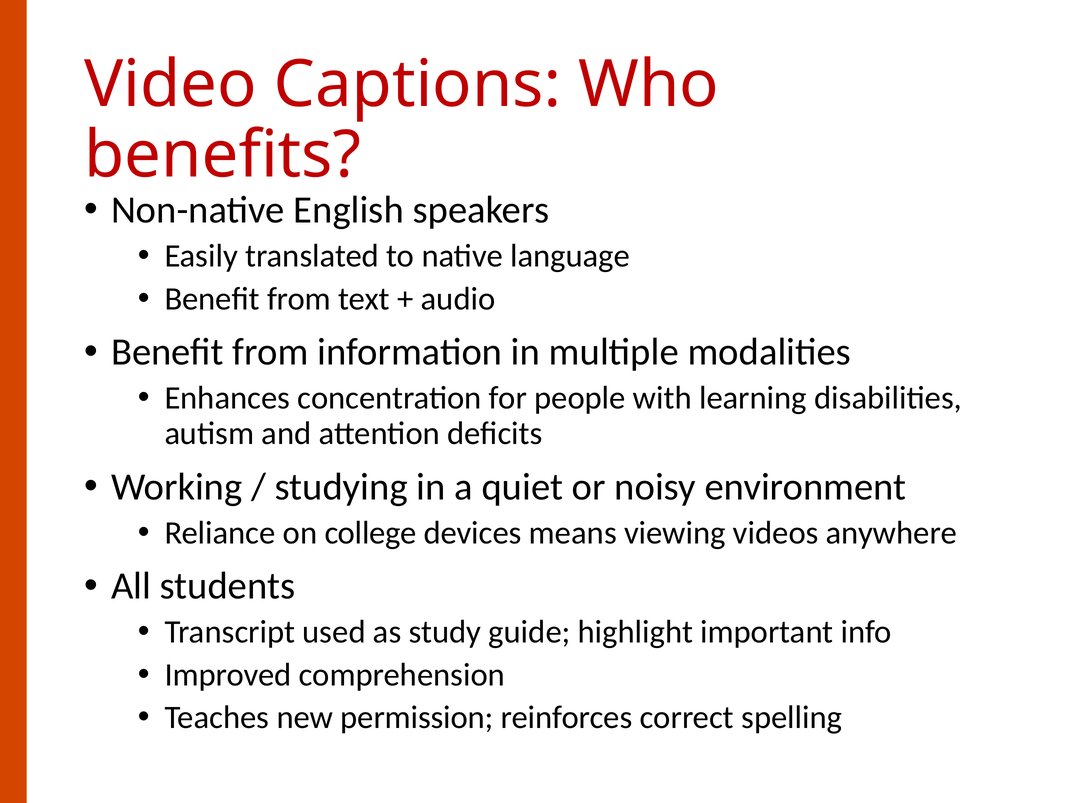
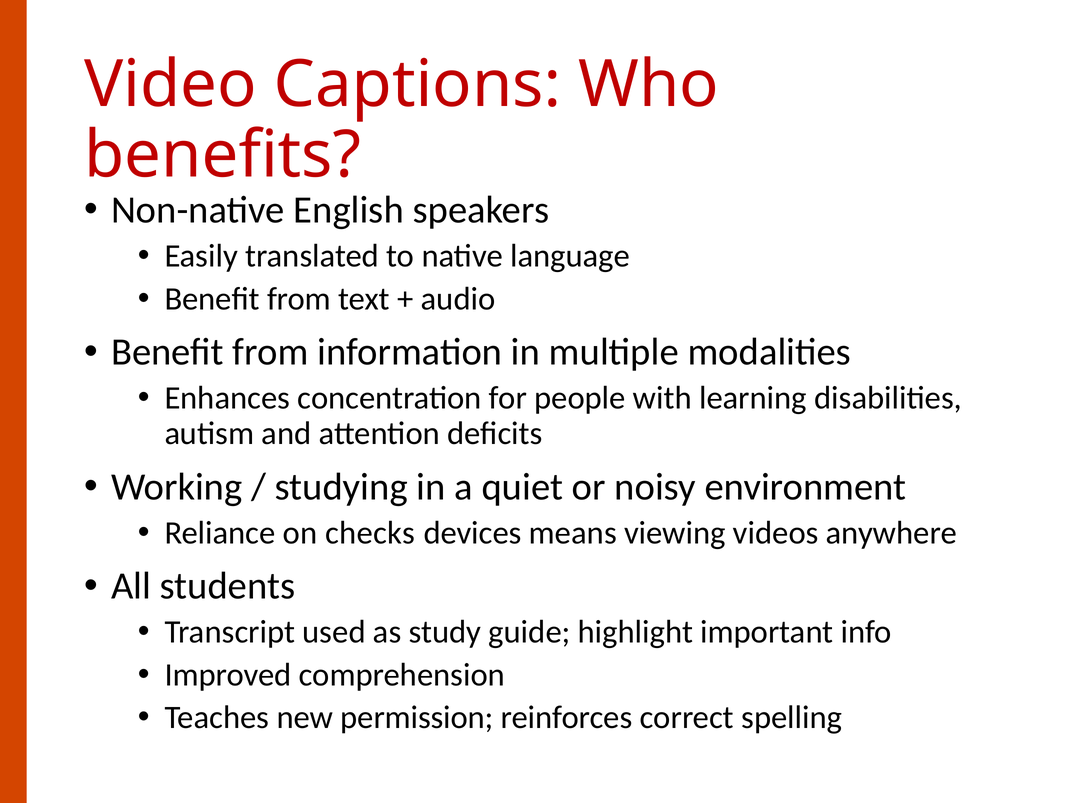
college: college -> checks
